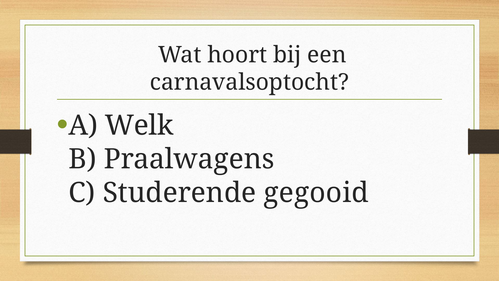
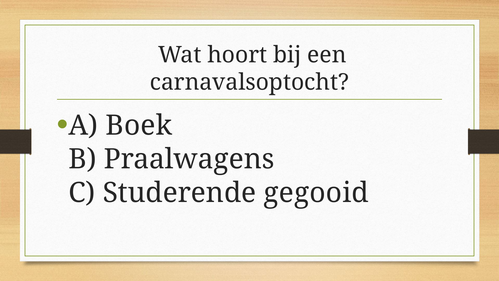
Welk: Welk -> Boek
